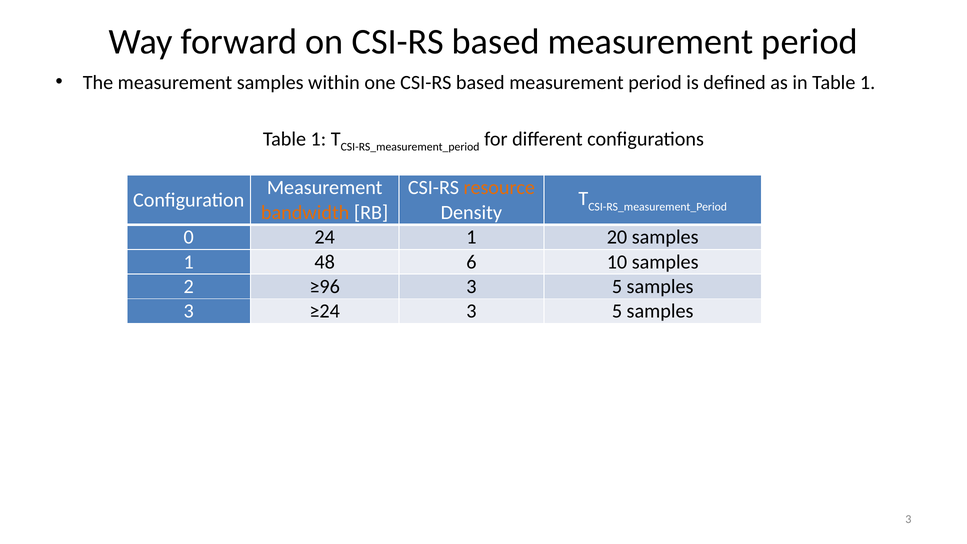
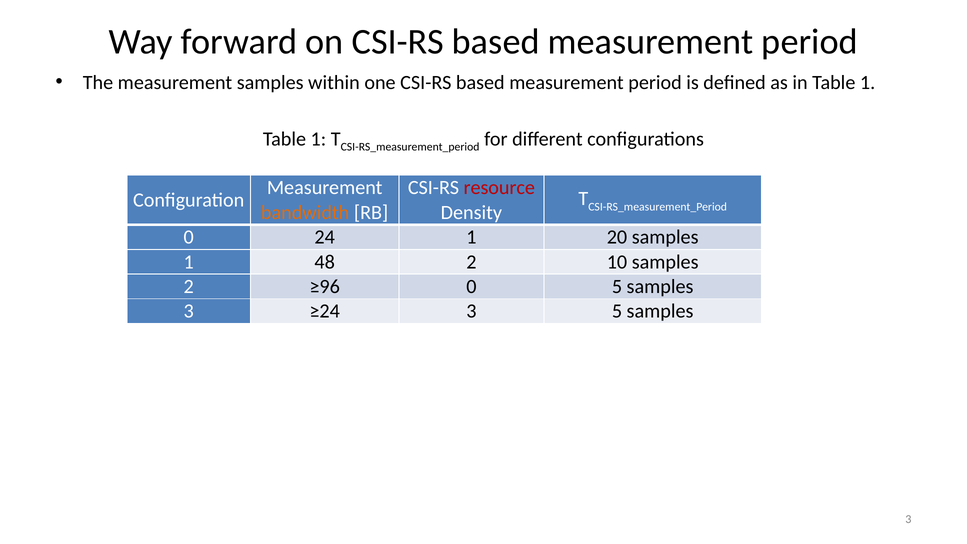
resource colour: orange -> red
48 6: 6 -> 2
≥96 3: 3 -> 0
